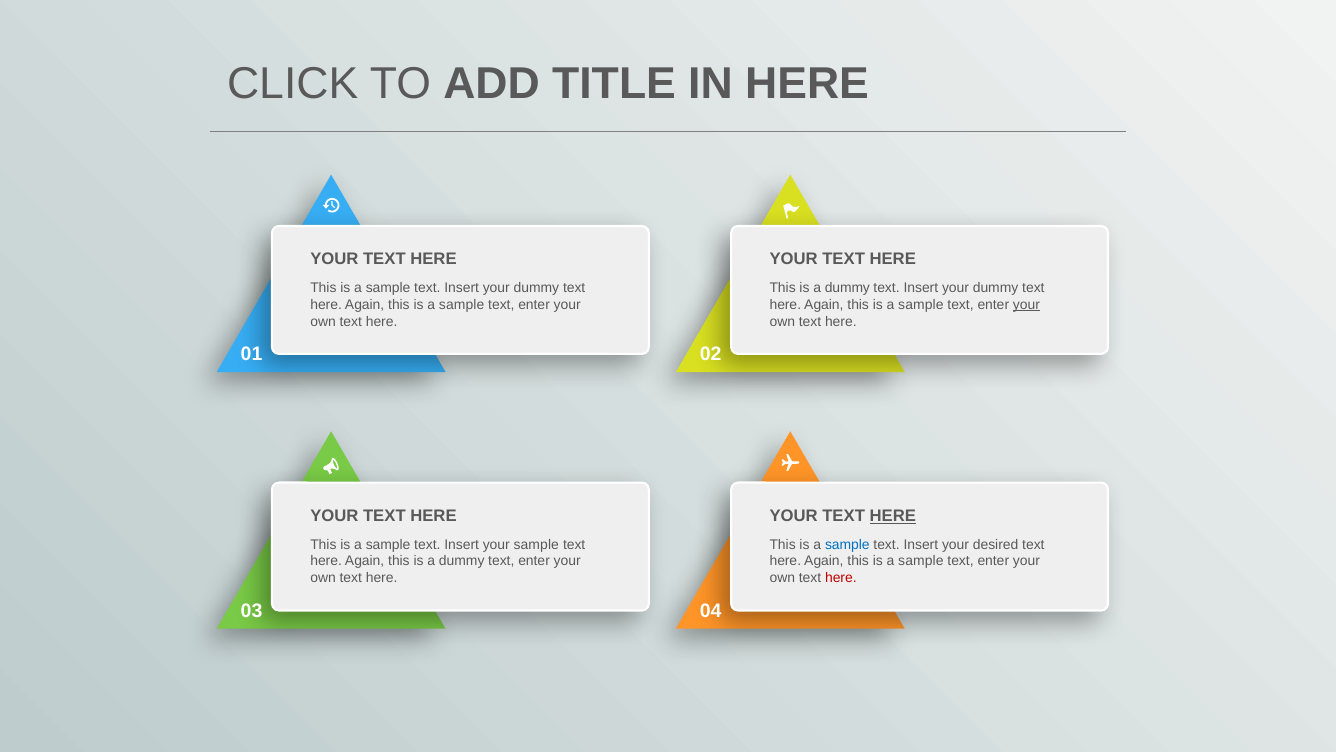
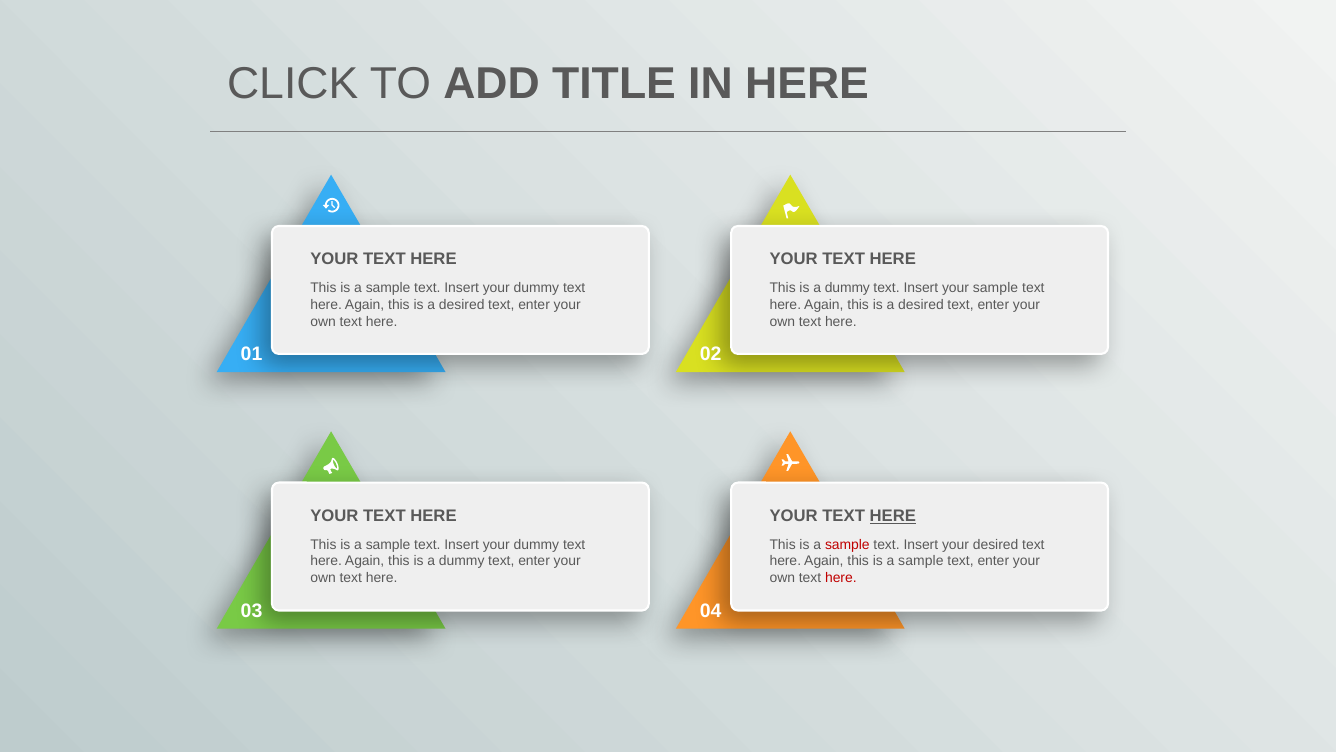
dummy at (996, 288): dummy -> sample
sample at (462, 305): sample -> desired
sample at (921, 305): sample -> desired
your at (1026, 305) underline: present -> none
sample at (536, 544): sample -> dummy
sample at (847, 544) colour: blue -> red
